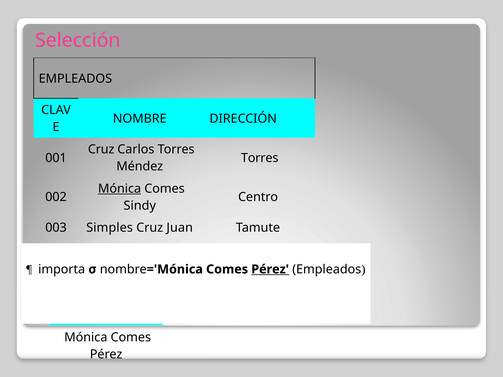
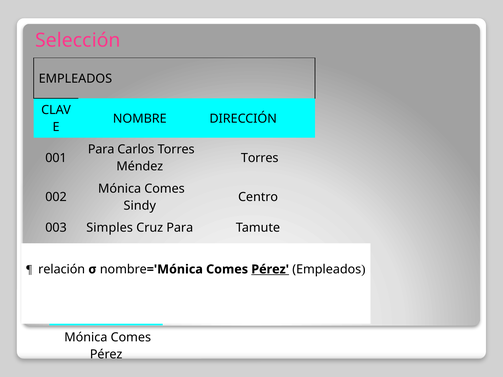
Cruz at (101, 149): Cruz -> Para
Mónica at (120, 189) underline: present -> none
Cruz Juan: Juan -> Para
importa: importa -> relación
